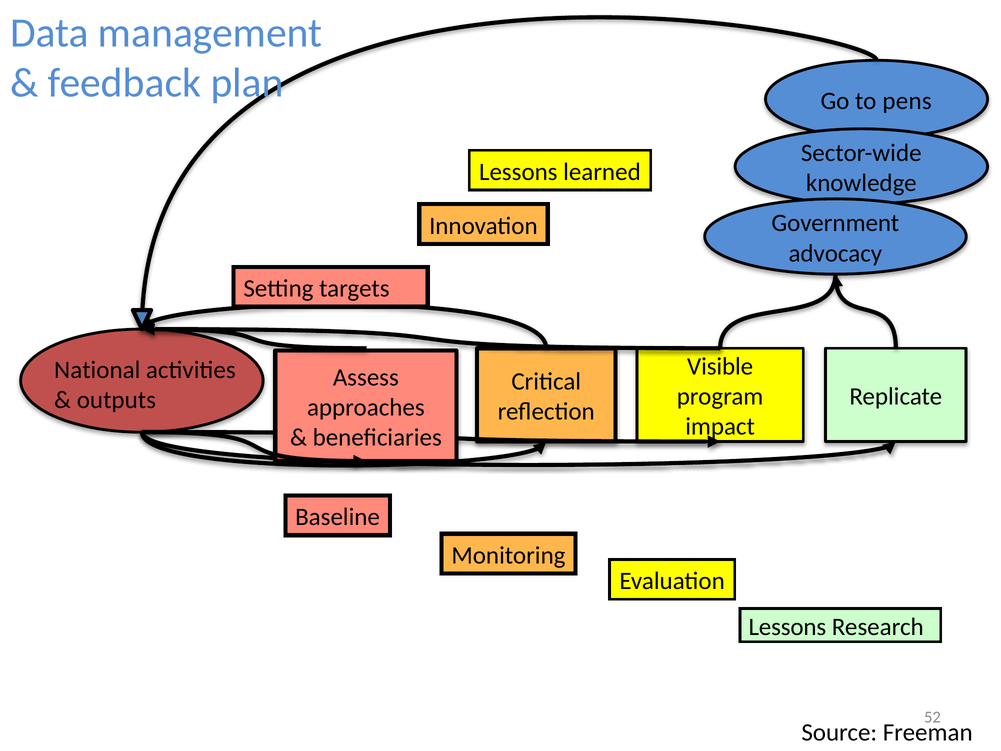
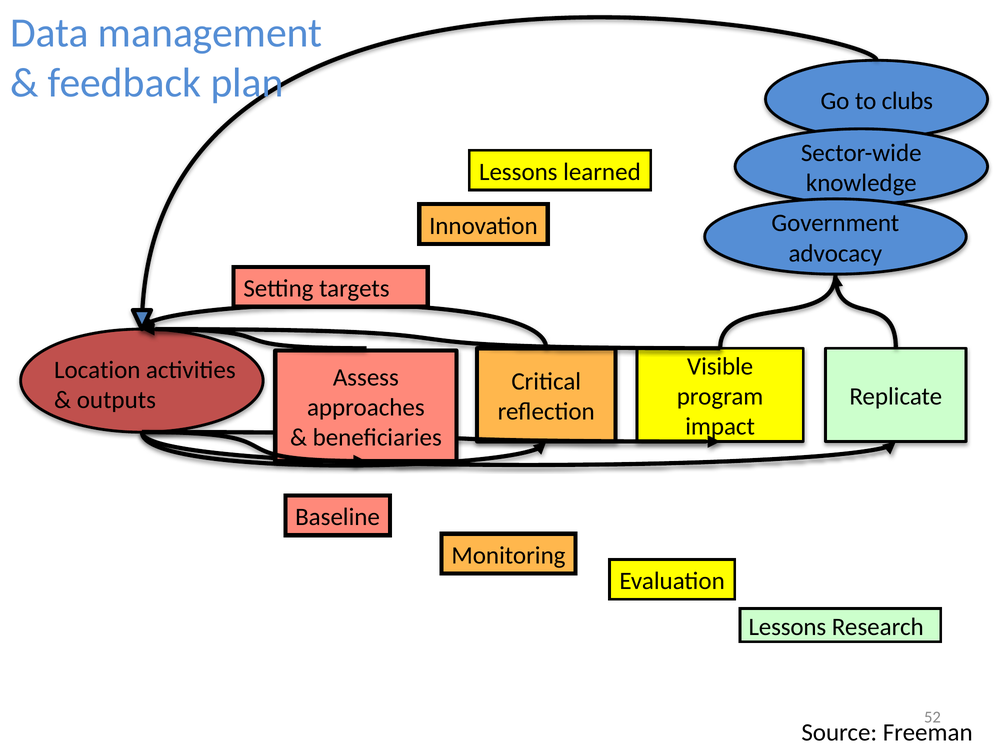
pens: pens -> clubs
National: National -> Location
